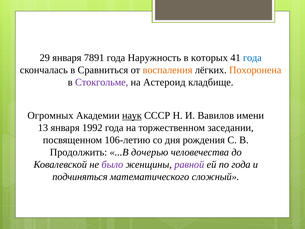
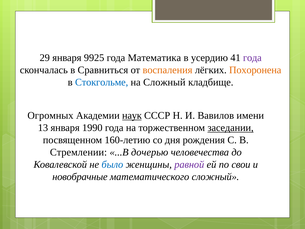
7891: 7891 -> 9925
Наружность: Наружность -> Математика
которых: которых -> усердию
года at (252, 58) colour: blue -> purple
Стокгольме colour: purple -> blue
на Астероид: Астероид -> Сложный
1992: 1992 -> 1990
заседании underline: none -> present
106-летию: 106-летию -> 160-летию
Продолжить: Продолжить -> Стремлении
было colour: purple -> blue
по года: года -> свои
подчиняться: подчиняться -> новобрачные
